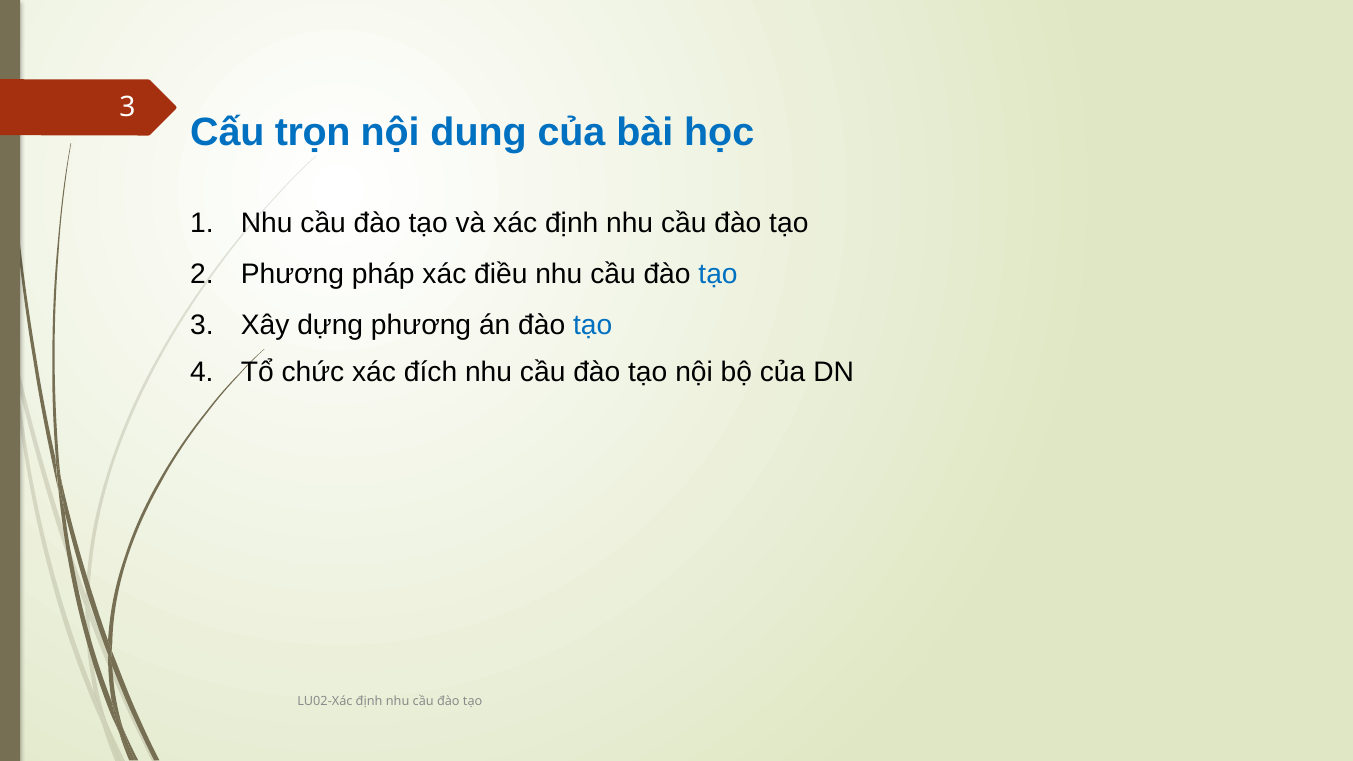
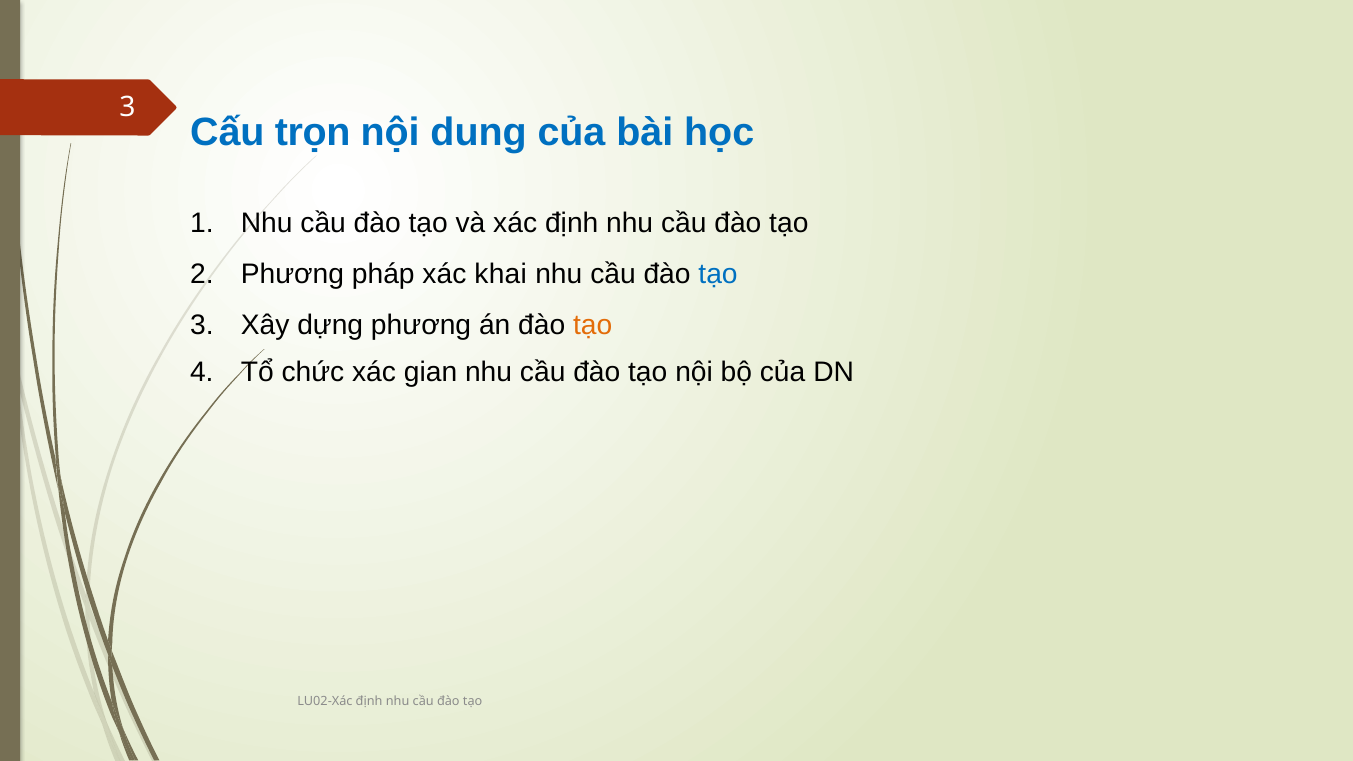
điều: điều -> khai
tạo at (593, 325) colour: blue -> orange
đích: đích -> gian
